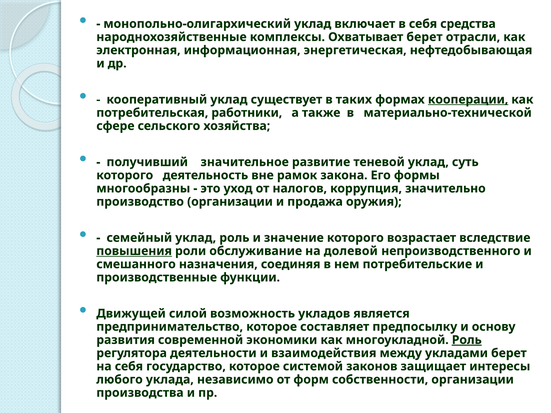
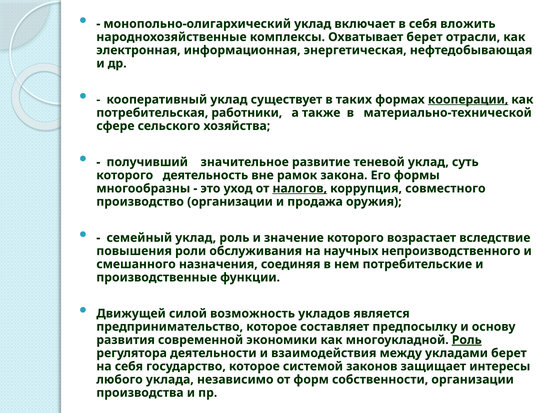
средства: средства -> вложить
налогов underline: none -> present
значительно: значительно -> совместного
повышения underline: present -> none
обслуживание: обслуживание -> обслуживания
долевой: долевой -> научных
